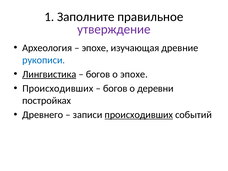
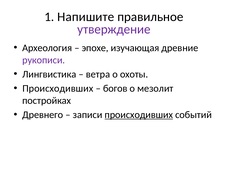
Заполните: Заполните -> Напишите
рукописи colour: blue -> purple
Лингвистика underline: present -> none
богов at (98, 74): богов -> ветра
о эпохе: эпохе -> охоты
деревни: деревни -> мезолит
